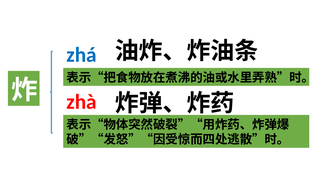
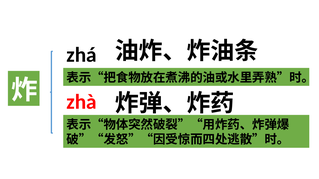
zhá colour: blue -> black
